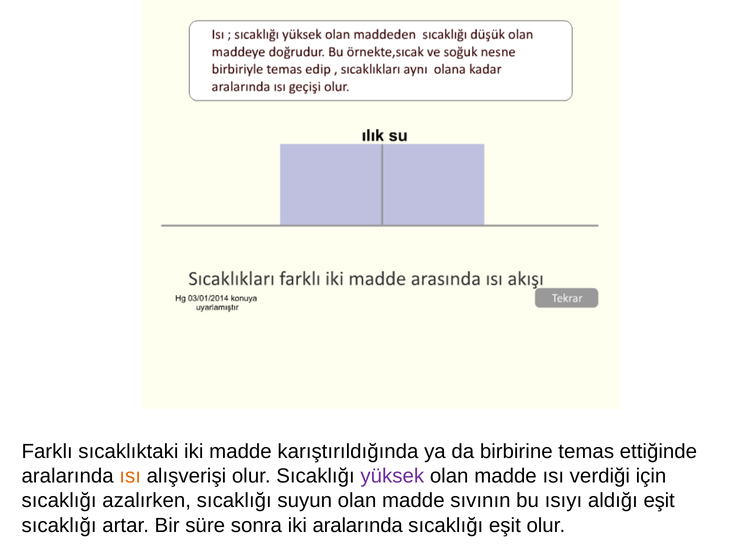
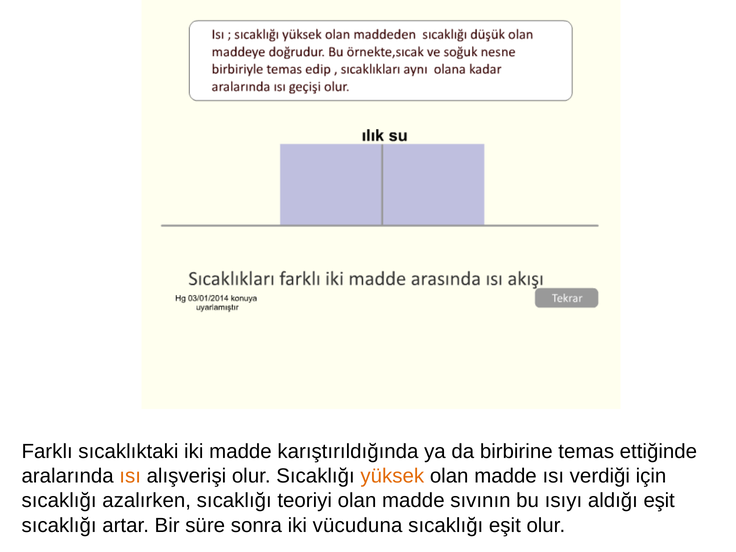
yüksek colour: purple -> orange
suyun: suyun -> teoriyi
iki aralarında: aralarında -> vücuduna
